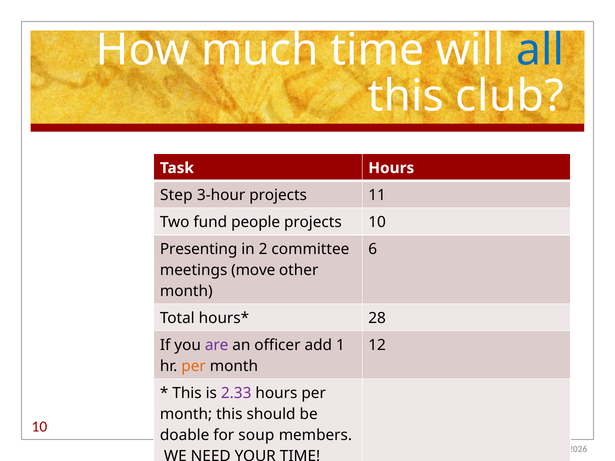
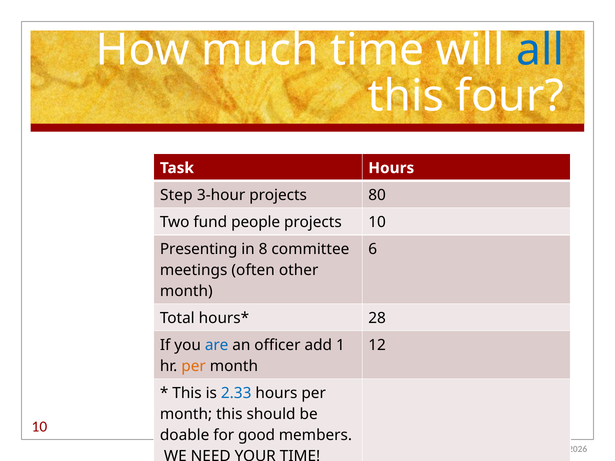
club: club -> four
11: 11 -> 80
2: 2 -> 8
move: move -> often
are colour: purple -> blue
2.33 colour: purple -> blue
soup: soup -> good
